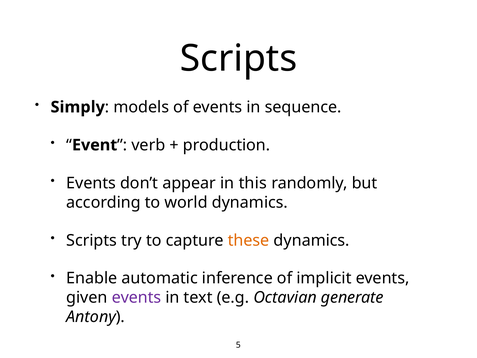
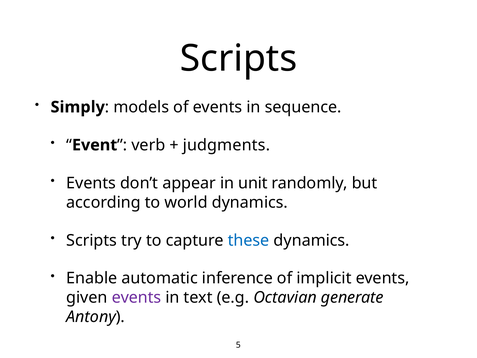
production: production -> judgments
this: this -> unit
these colour: orange -> blue
